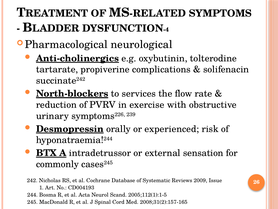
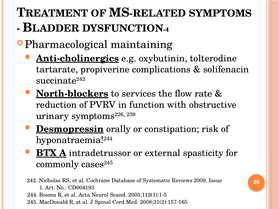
neurological: neurological -> maintaining
exercise: exercise -> function
experienced: experienced -> constipation
sensation: sensation -> spasticity
